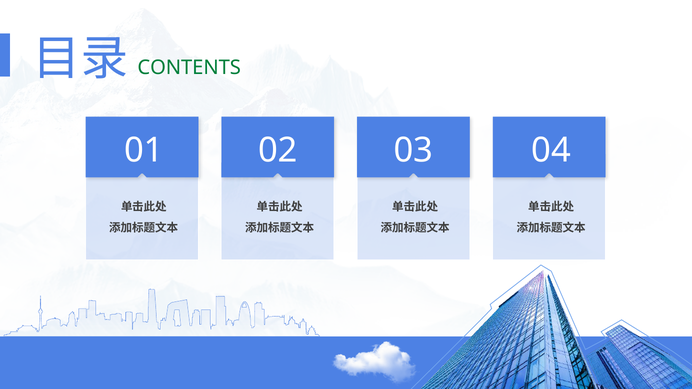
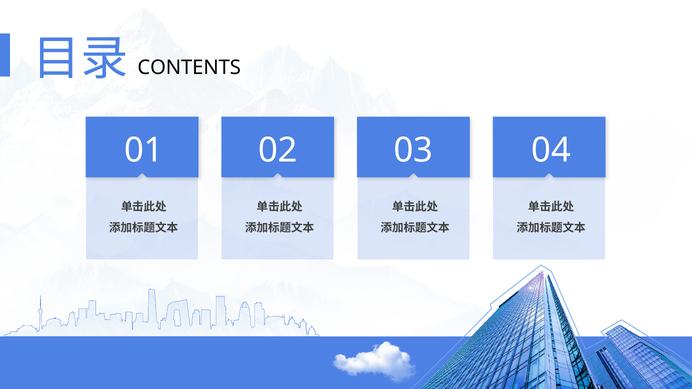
CONTENTS colour: green -> black
